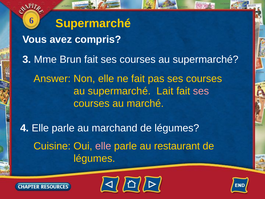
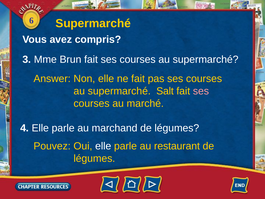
Lait: Lait -> Salt
Cuisine: Cuisine -> Pouvez
elle at (103, 146) colour: pink -> white
